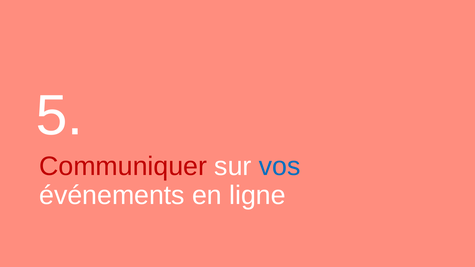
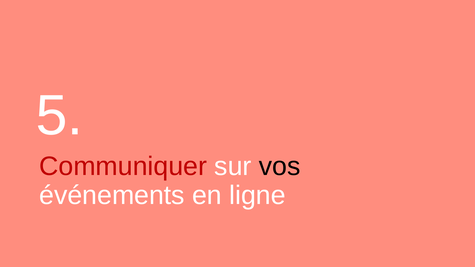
vos colour: blue -> black
